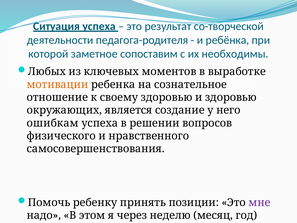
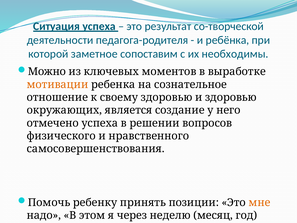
Любых: Любых -> Можно
ошибкам: ошибкам -> отмечено
мне colour: purple -> orange
